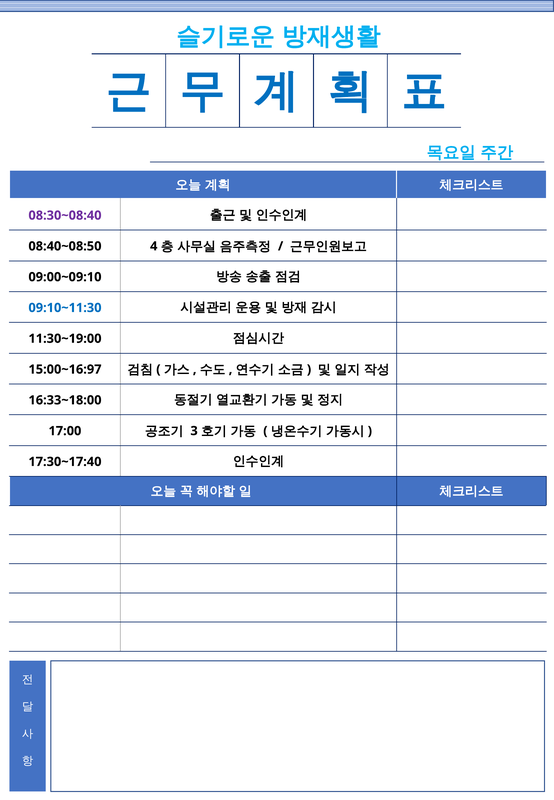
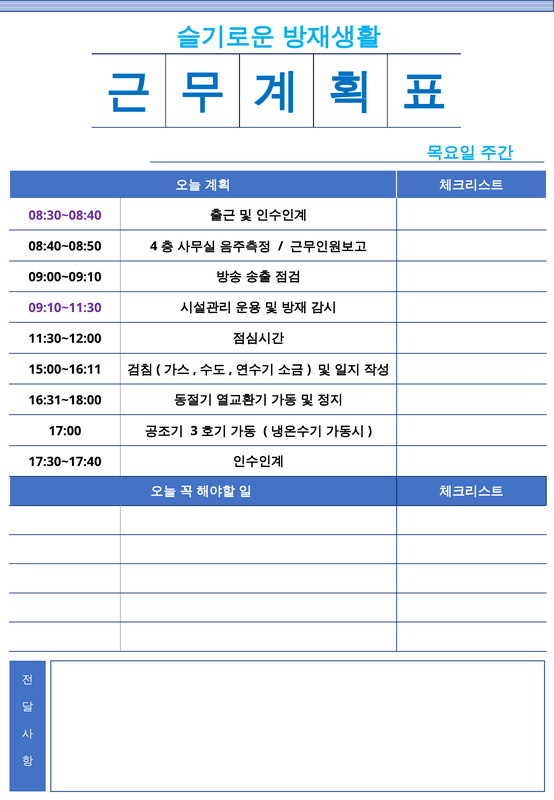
09:10~11:30 colour: blue -> purple
11:30~19:00: 11:30~19:00 -> 11:30~12:00
15:00~16:97: 15:00~16:97 -> 15:00~16:11
16:33~18:00: 16:33~18:00 -> 16:31~18:00
